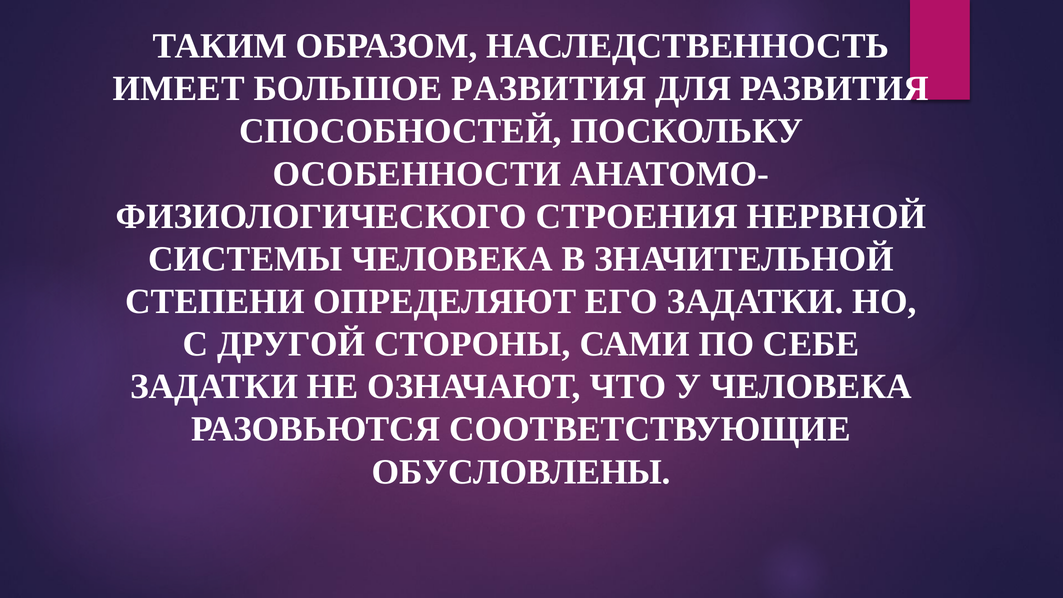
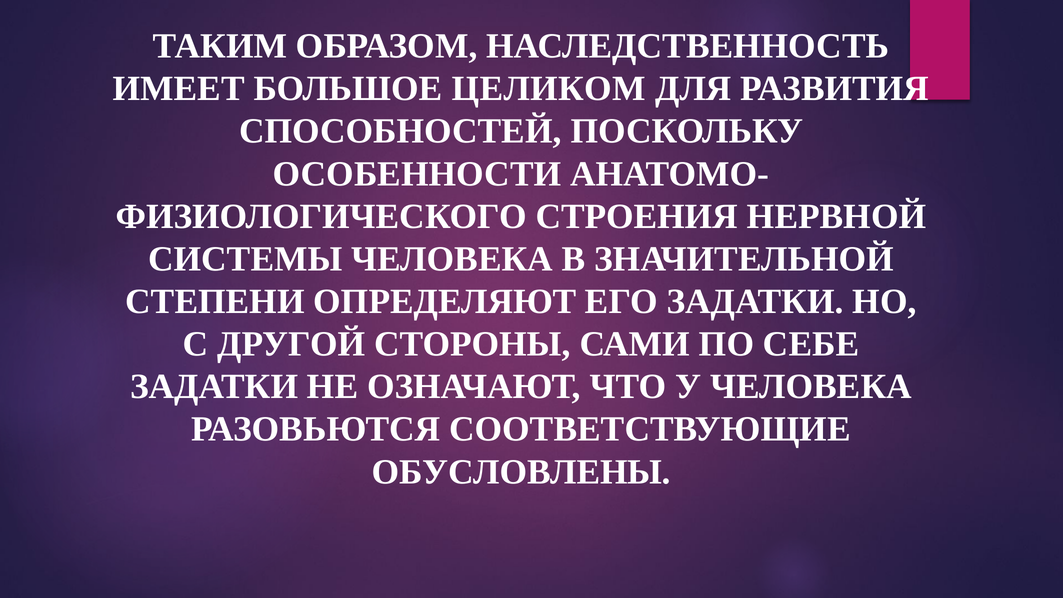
БОЛЬШОЕ РАЗВИТИЯ: РАЗВИТИЯ -> ЦЕЛИКОМ
